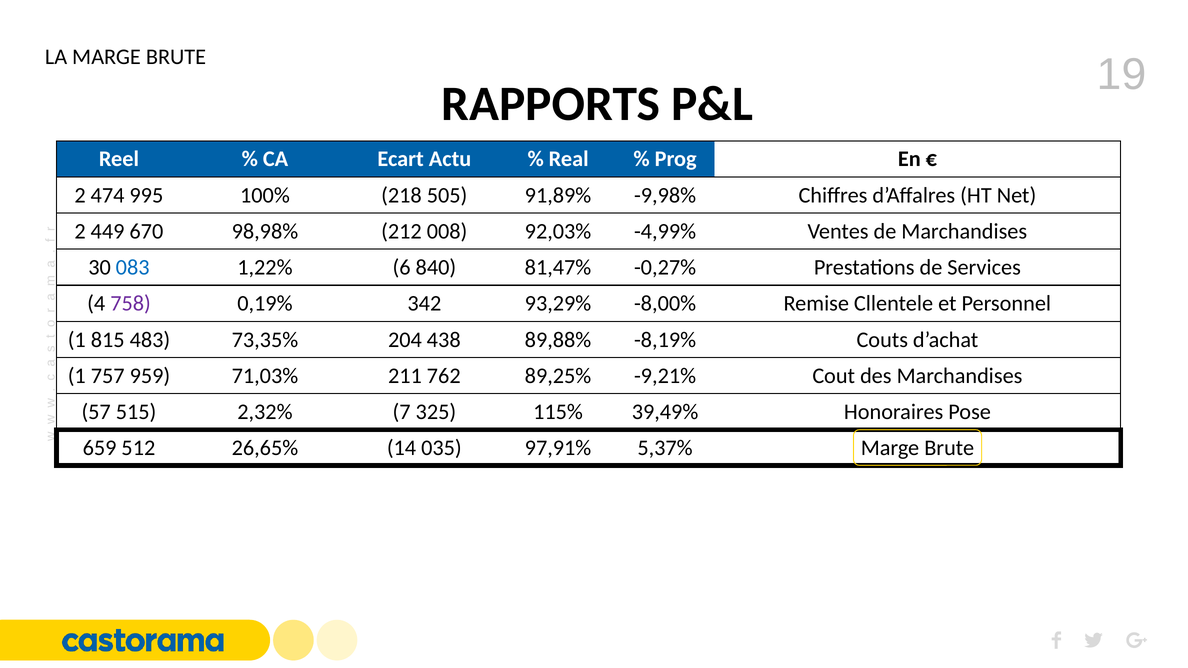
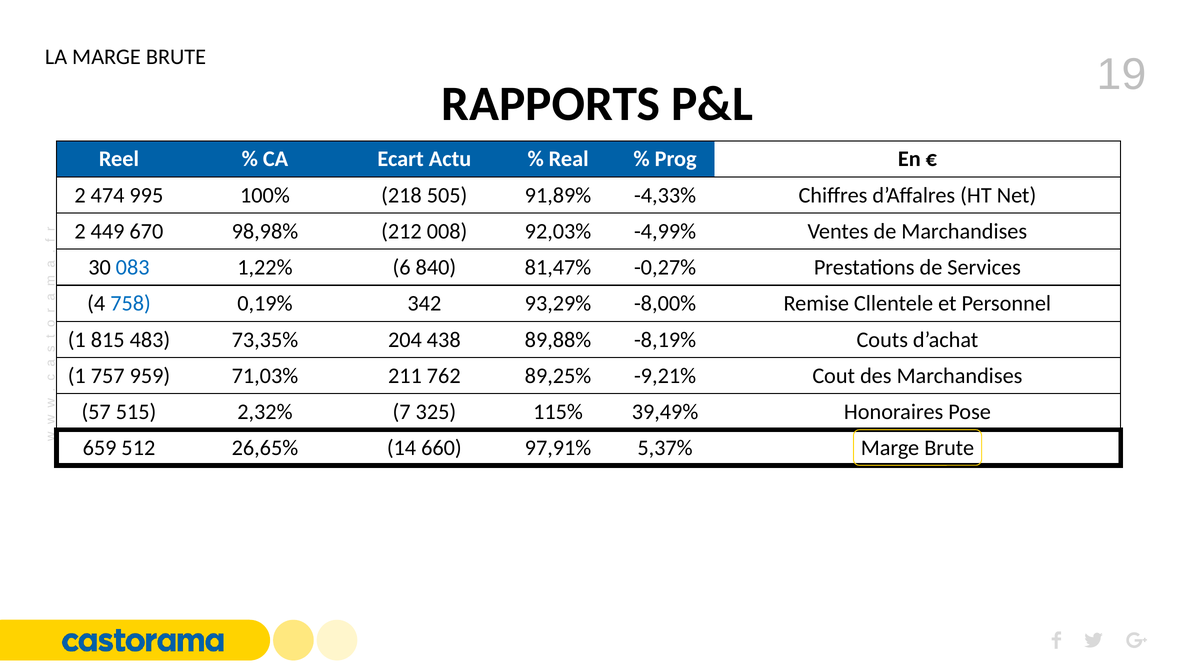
-9,98%: -9,98% -> -4,33%
758 colour: purple -> blue
035: 035 -> 660
